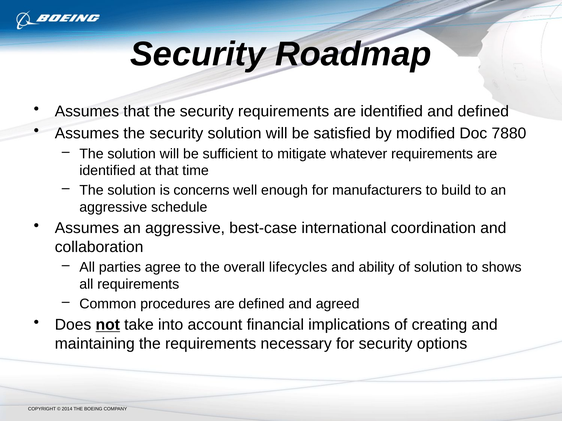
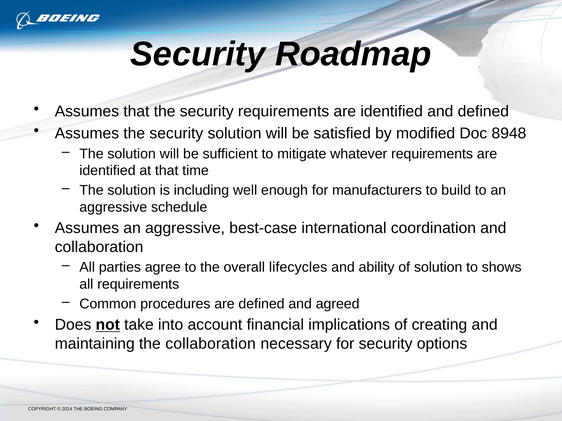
7880: 7880 -> 8948
concerns: concerns -> including
the requirements: requirements -> collaboration
